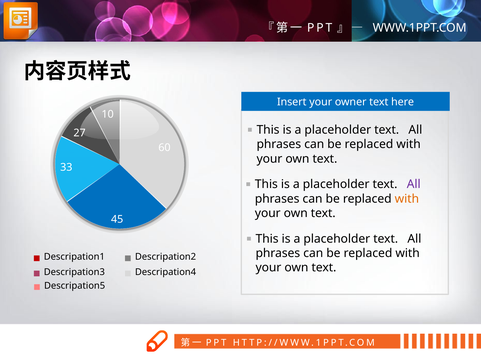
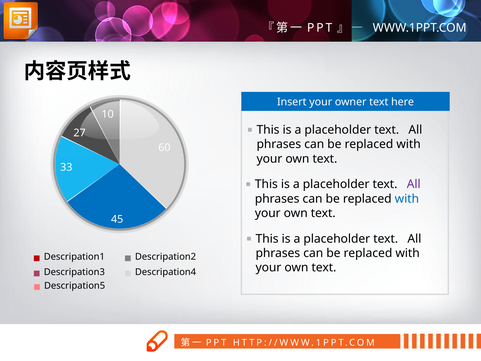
with at (407, 199) colour: orange -> blue
